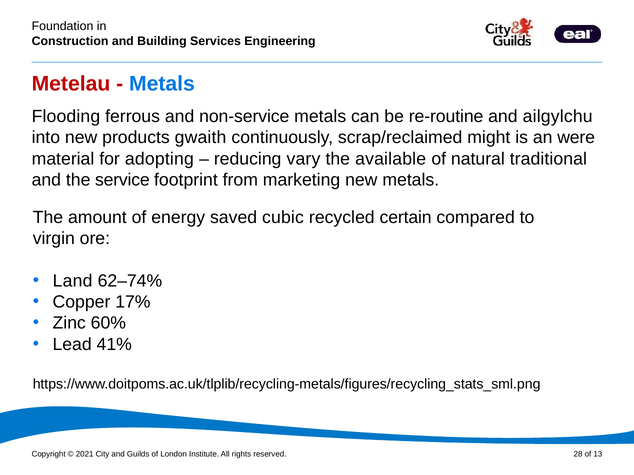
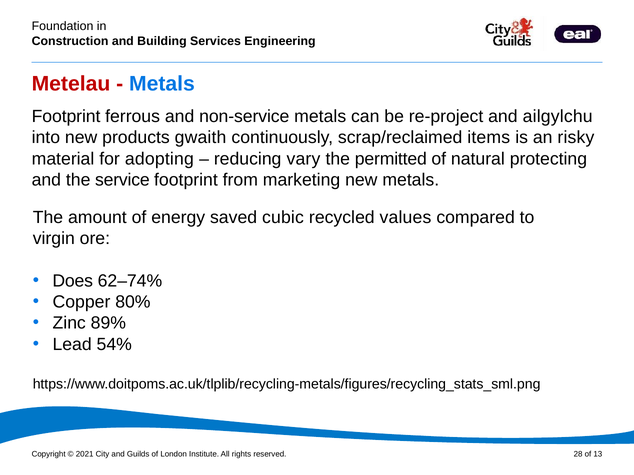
Flooding at (66, 117): Flooding -> Footprint
re-routine: re-routine -> re-project
might: might -> items
were: were -> risky
available: available -> permitted
traditional: traditional -> protecting
certain: certain -> values
Land: Land -> Does
17%: 17% -> 80%
60%: 60% -> 89%
41%: 41% -> 54%
